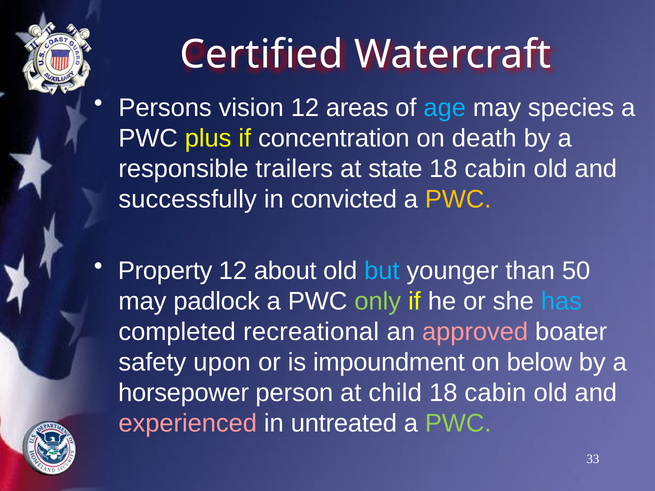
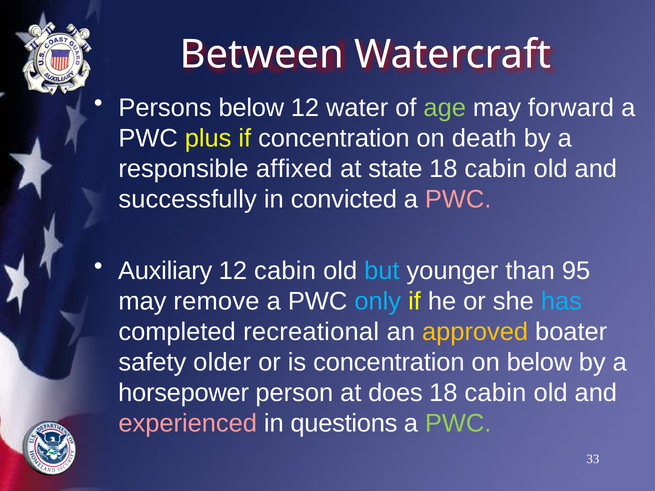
Certified: Certified -> Between
Persons vision: vision -> below
areas: areas -> water
age colour: light blue -> light green
species: species -> forward
trailers: trailers -> affixed
PWC at (458, 199) colour: yellow -> pink
Property: Property -> Auxiliary
12 about: about -> cabin
50: 50 -> 95
padlock: padlock -> remove
only colour: light green -> light blue
approved colour: pink -> yellow
upon: upon -> older
is impoundment: impoundment -> concentration
child: child -> does
untreated: untreated -> questions
